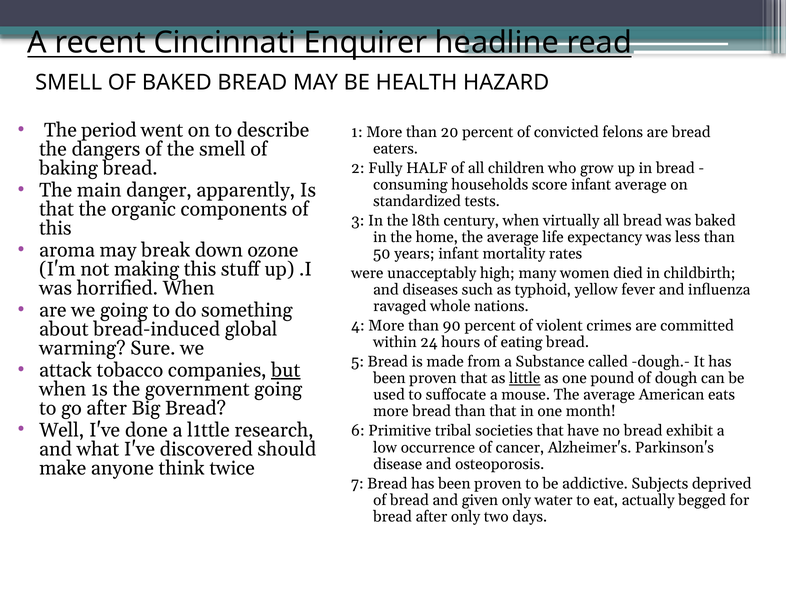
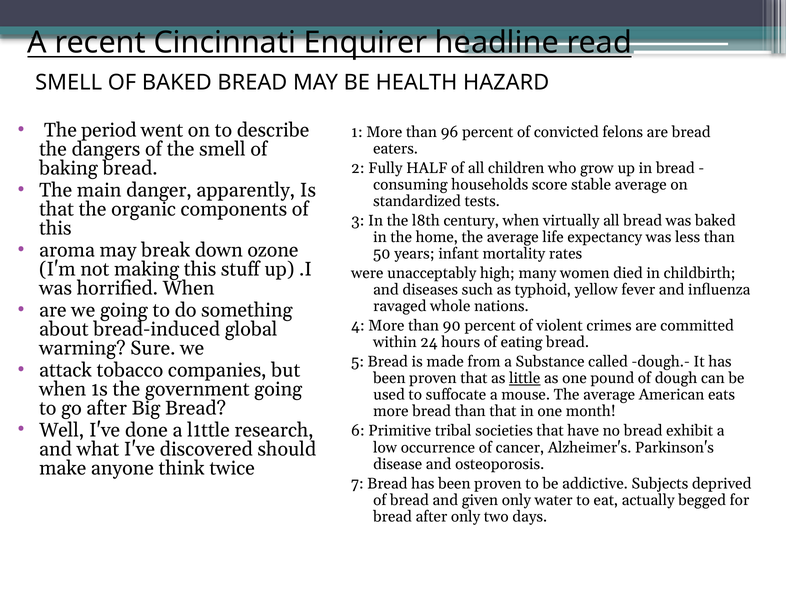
20: 20 -> 96
score infant: infant -> stable
but underline: present -> none
